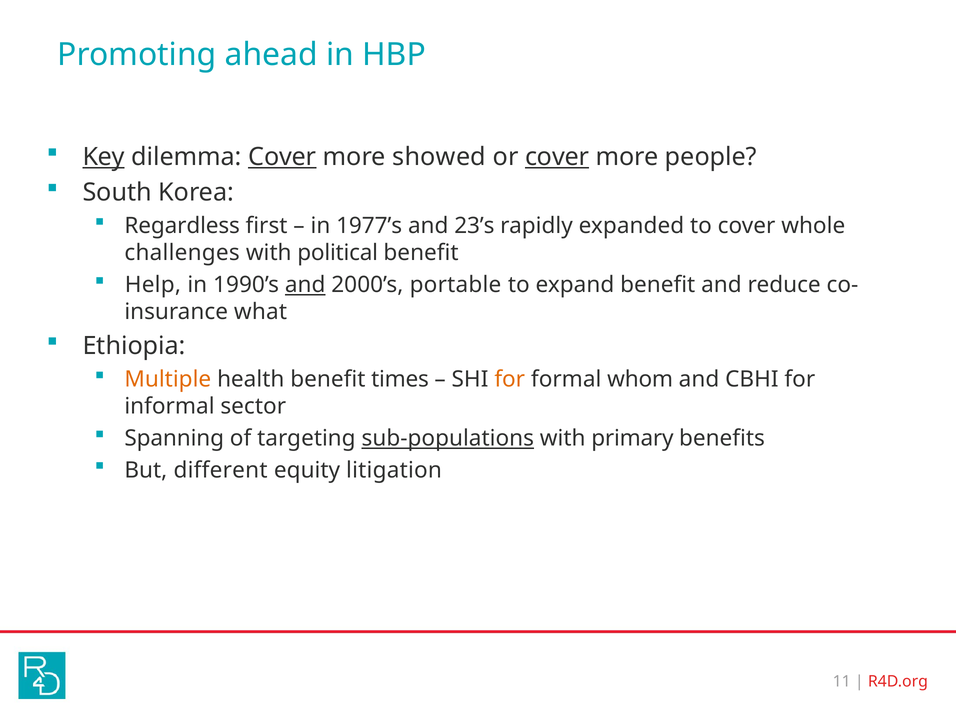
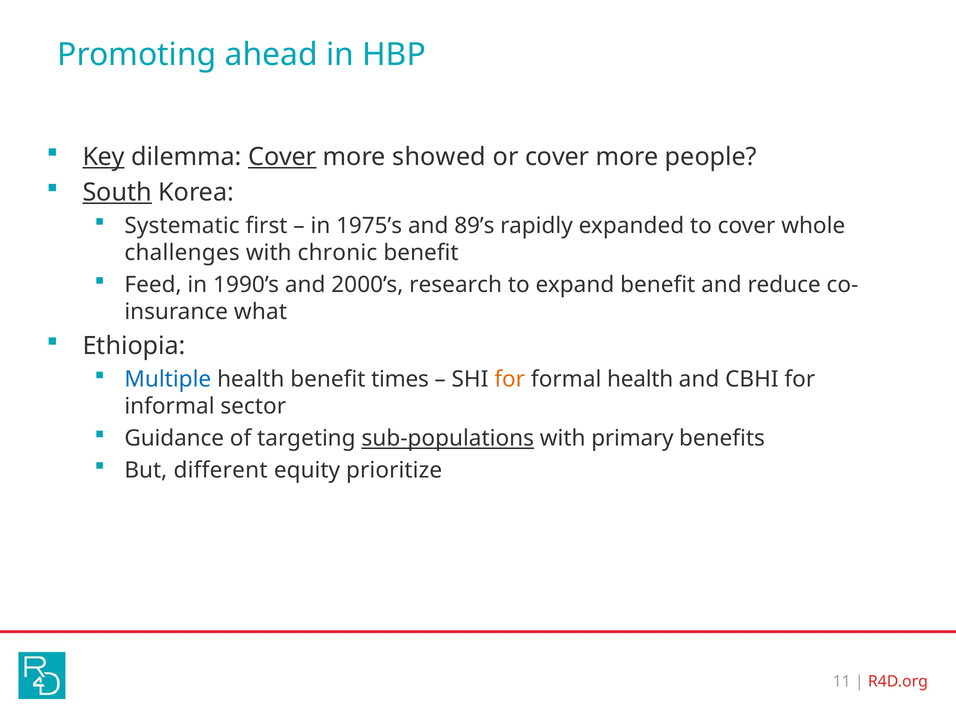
cover at (557, 157) underline: present -> none
South underline: none -> present
Regardless: Regardless -> Systematic
1977’s: 1977’s -> 1975’s
23’s: 23’s -> 89’s
political: political -> chronic
Help: Help -> Feed
and at (305, 285) underline: present -> none
portable: portable -> research
Multiple colour: orange -> blue
formal whom: whom -> health
Spanning: Spanning -> Guidance
litigation: litigation -> prioritize
